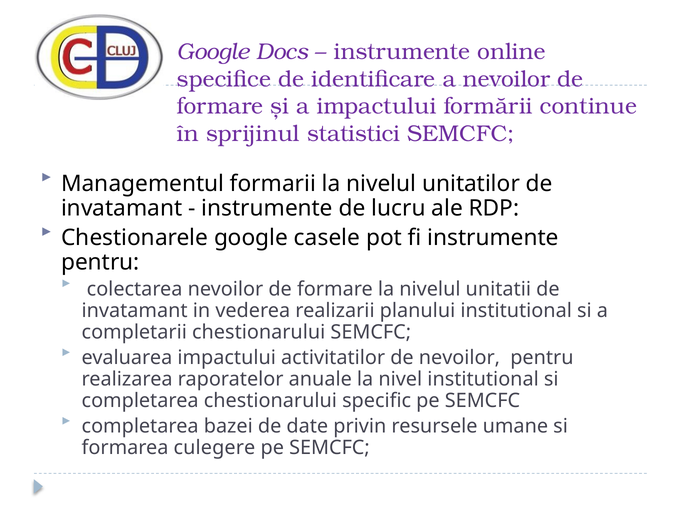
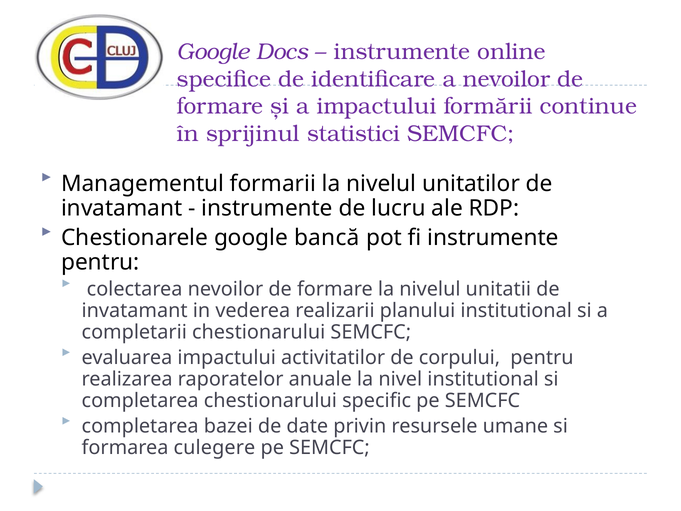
casele: casele -> bancă
de nevoilor: nevoilor -> corpului
